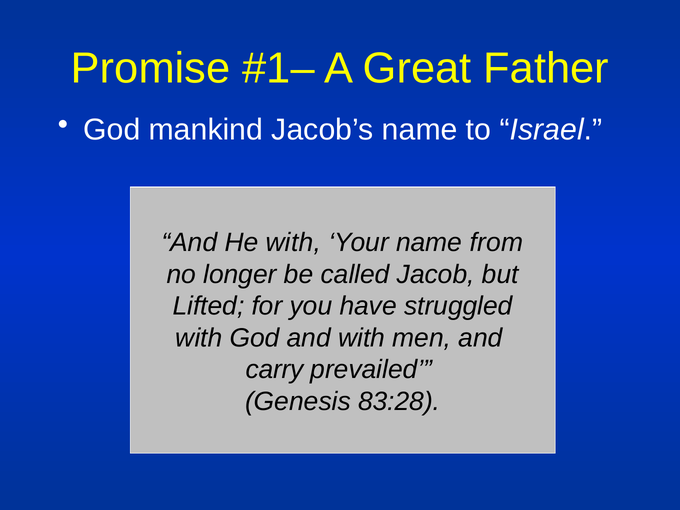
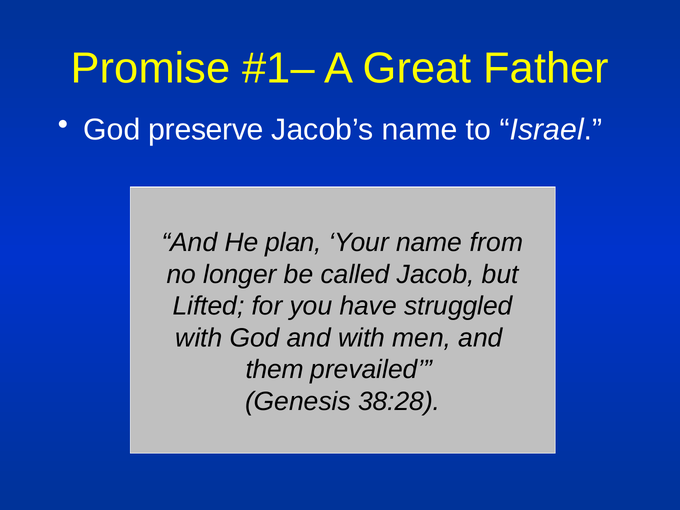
mankind: mankind -> preserve
He with: with -> plan
carry: carry -> them
83:28: 83:28 -> 38:28
